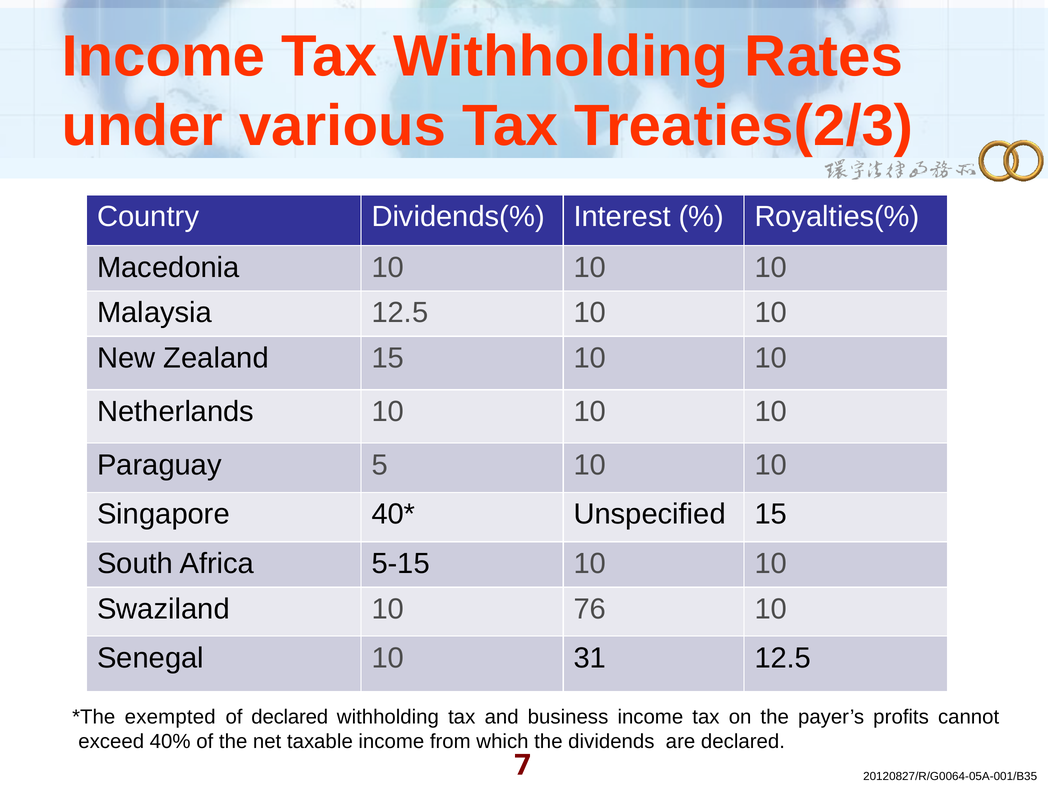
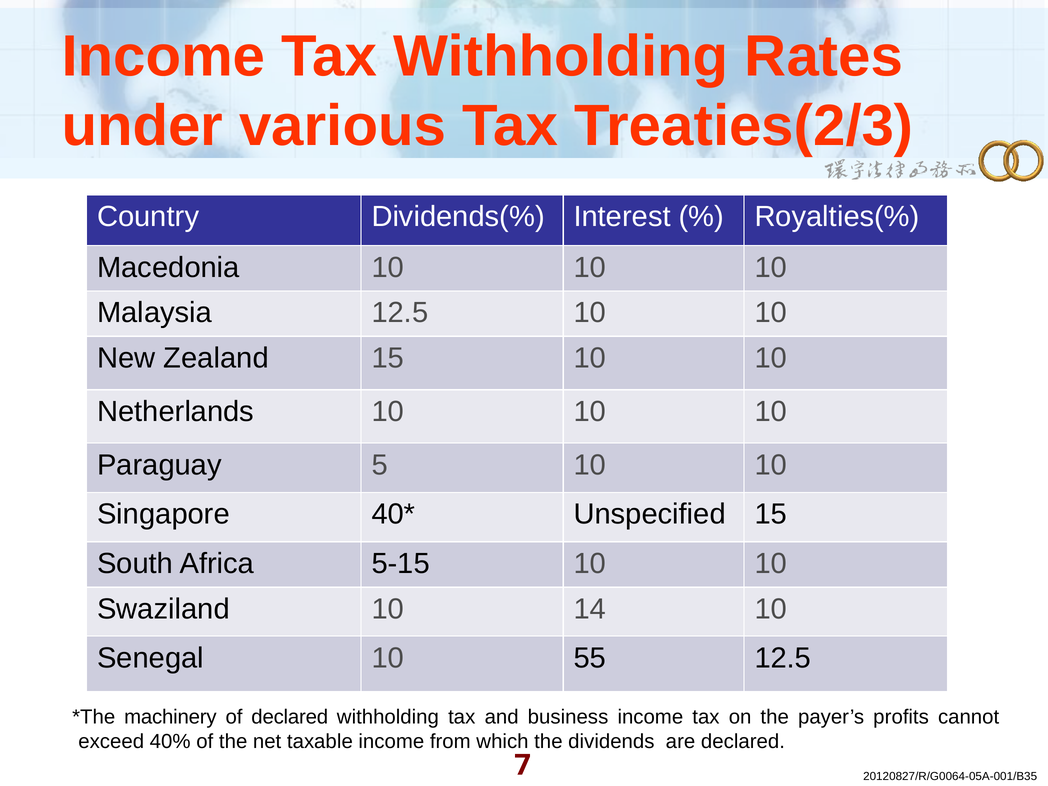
76: 76 -> 14
31: 31 -> 55
exempted: exempted -> machinery
